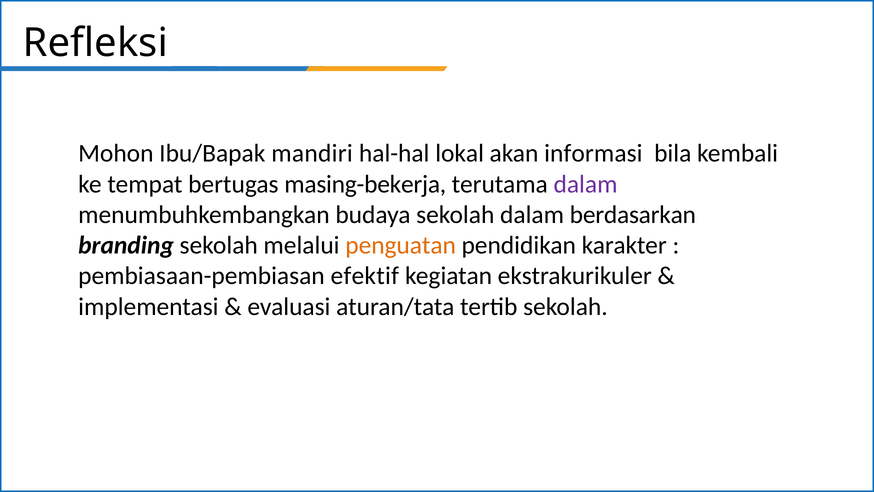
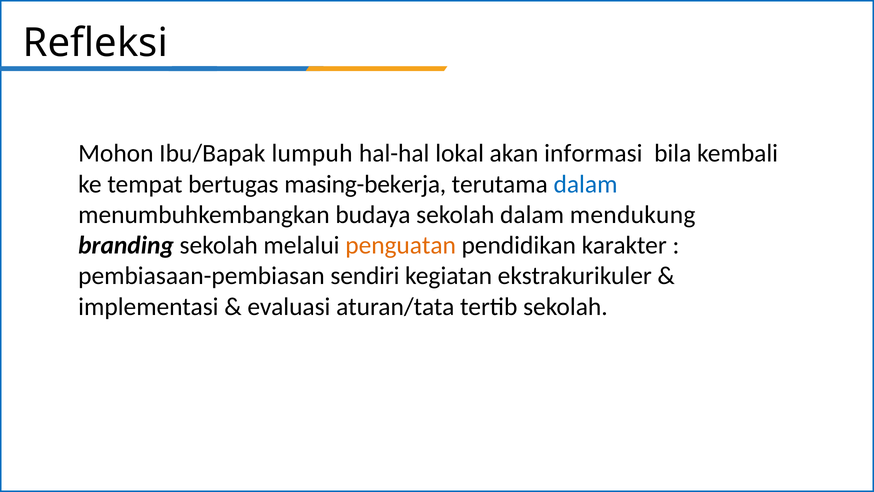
mandiri: mandiri -> lumpuh
dalam at (586, 184) colour: purple -> blue
berdasarkan: berdasarkan -> mendukung
efektif: efektif -> sendiri
